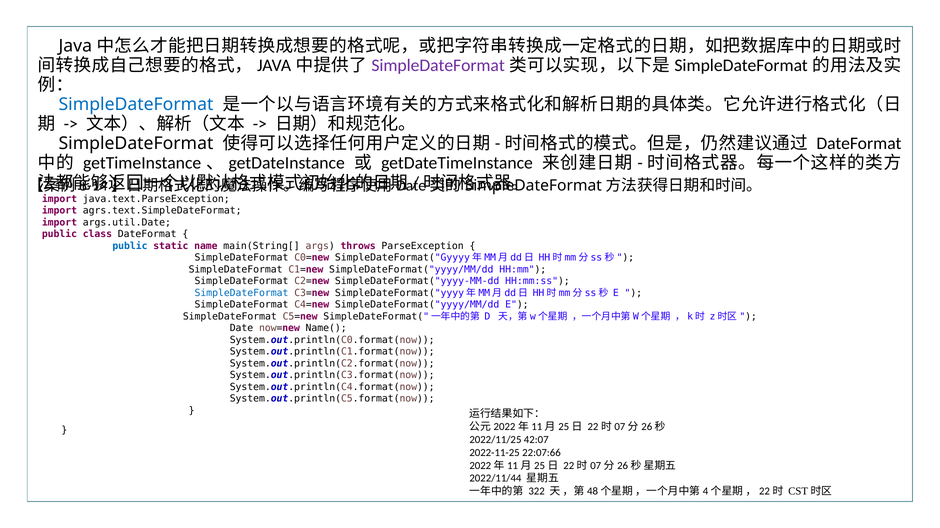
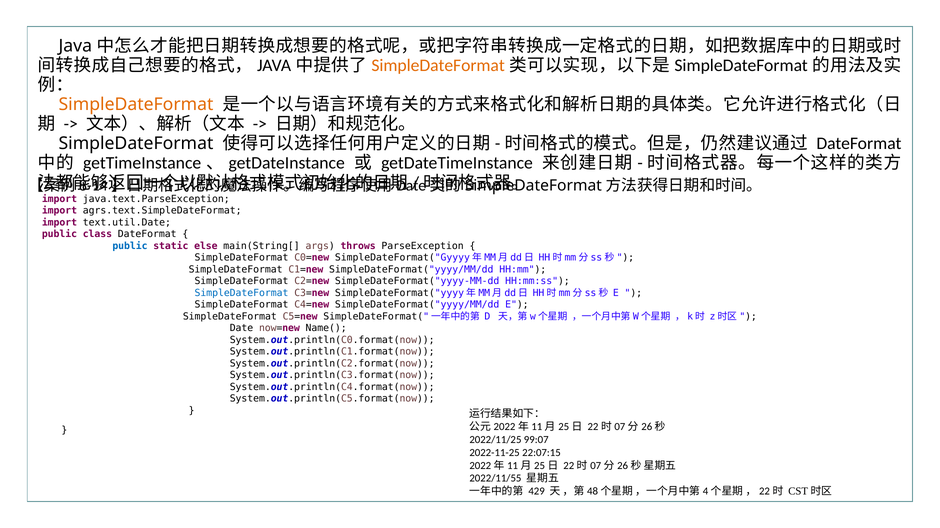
SimpleDateFormat at (438, 65) colour: purple -> orange
SimpleDateFormat at (136, 105) colour: blue -> orange
args.util.Date: args.util.Date -> text.util.Date
name: name -> else
42:07: 42:07 -> 99:07
22:07:66: 22:07:66 -> 22:07:15
2022/11/44: 2022/11/44 -> 2022/11/55
322: 322 -> 429
